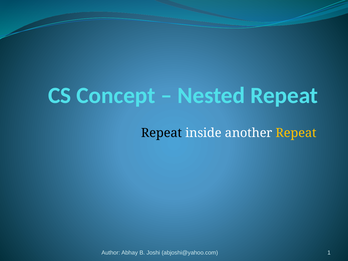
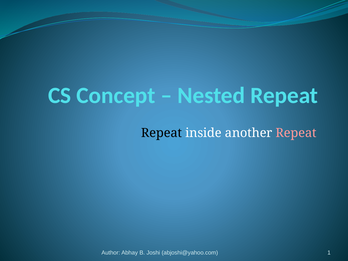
Repeat at (296, 133) colour: yellow -> pink
